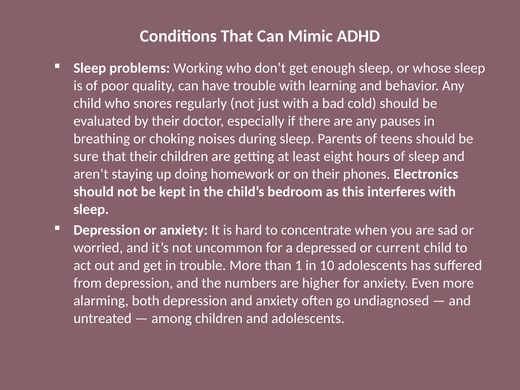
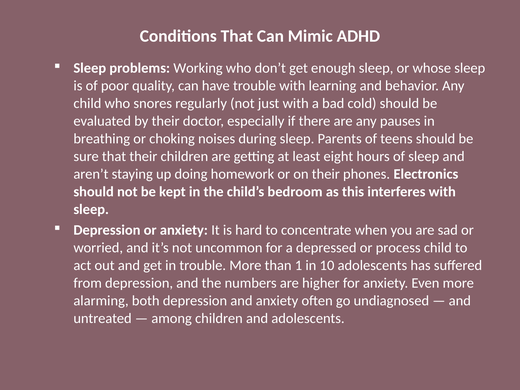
current: current -> process
